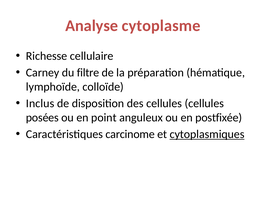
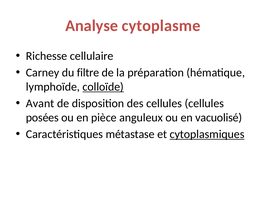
colloïde underline: none -> present
Inclus: Inclus -> Avant
point: point -> pièce
postfixée: postfixée -> vacuolisé
carcinome: carcinome -> métastase
